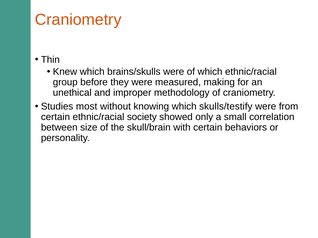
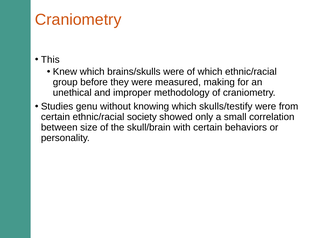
Thin: Thin -> This
most: most -> genu
